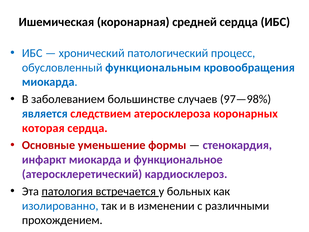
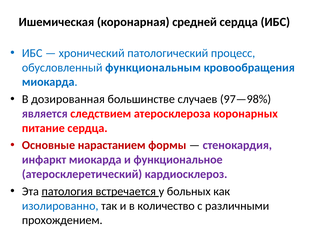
заболеванием: заболеванием -> дозированная
является colour: blue -> purple
которая: которая -> питание
уменьшение: уменьшение -> нарастанием
изменении: изменении -> количество
